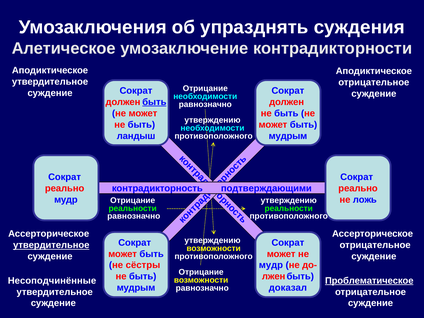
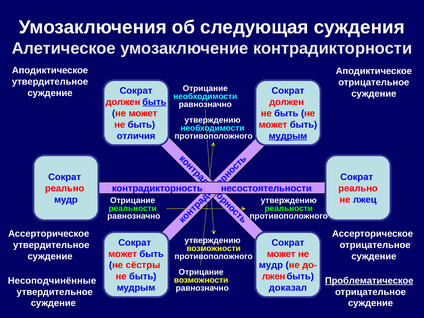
упразднять: упразднять -> следующая
ландыш: ландыш -> отличия
мудрым at (288, 136) underline: none -> present
подтверждающими: подтверждающими -> несостоятельности
ложь: ложь -> лжец
утвердительное at (51, 245) underline: present -> none
